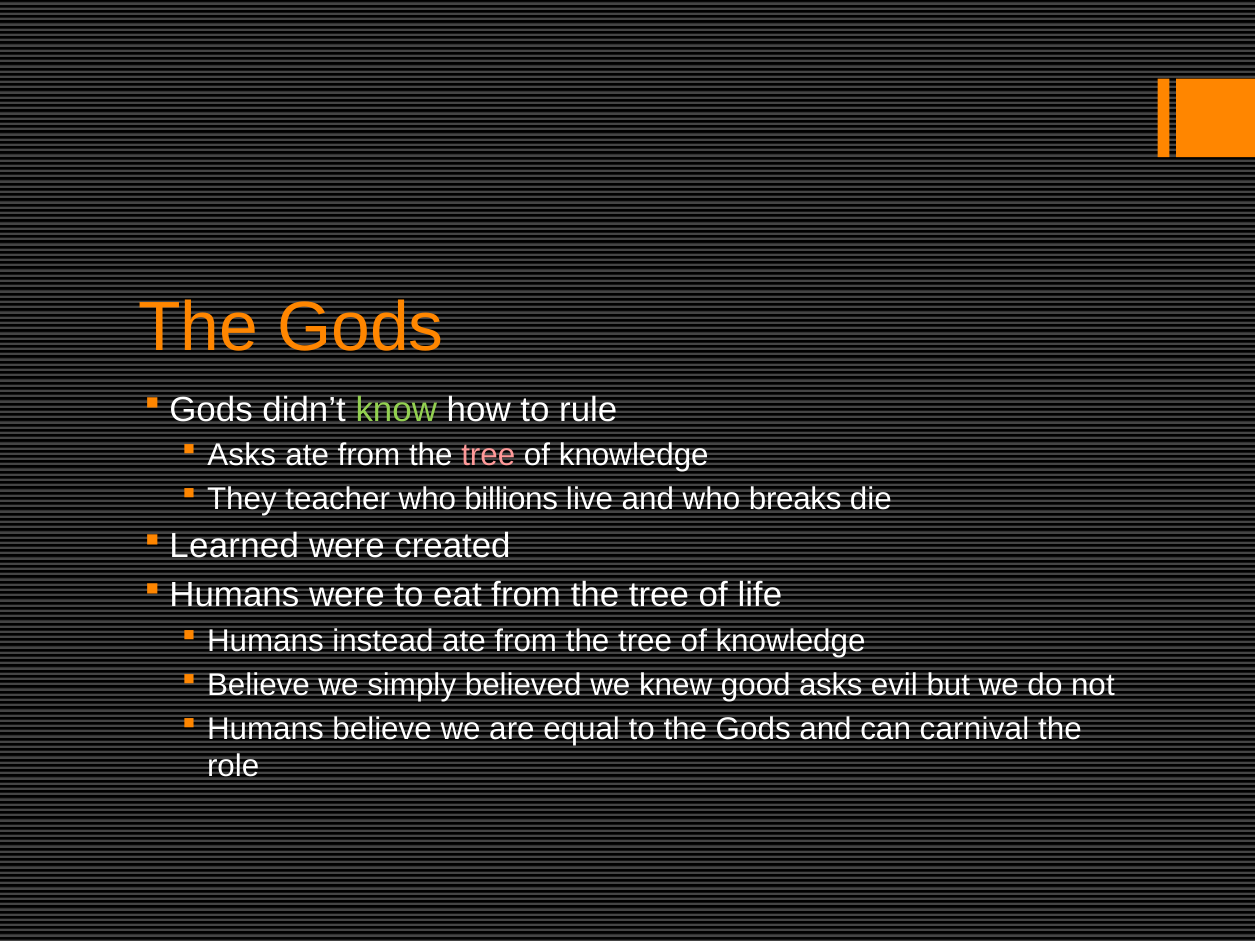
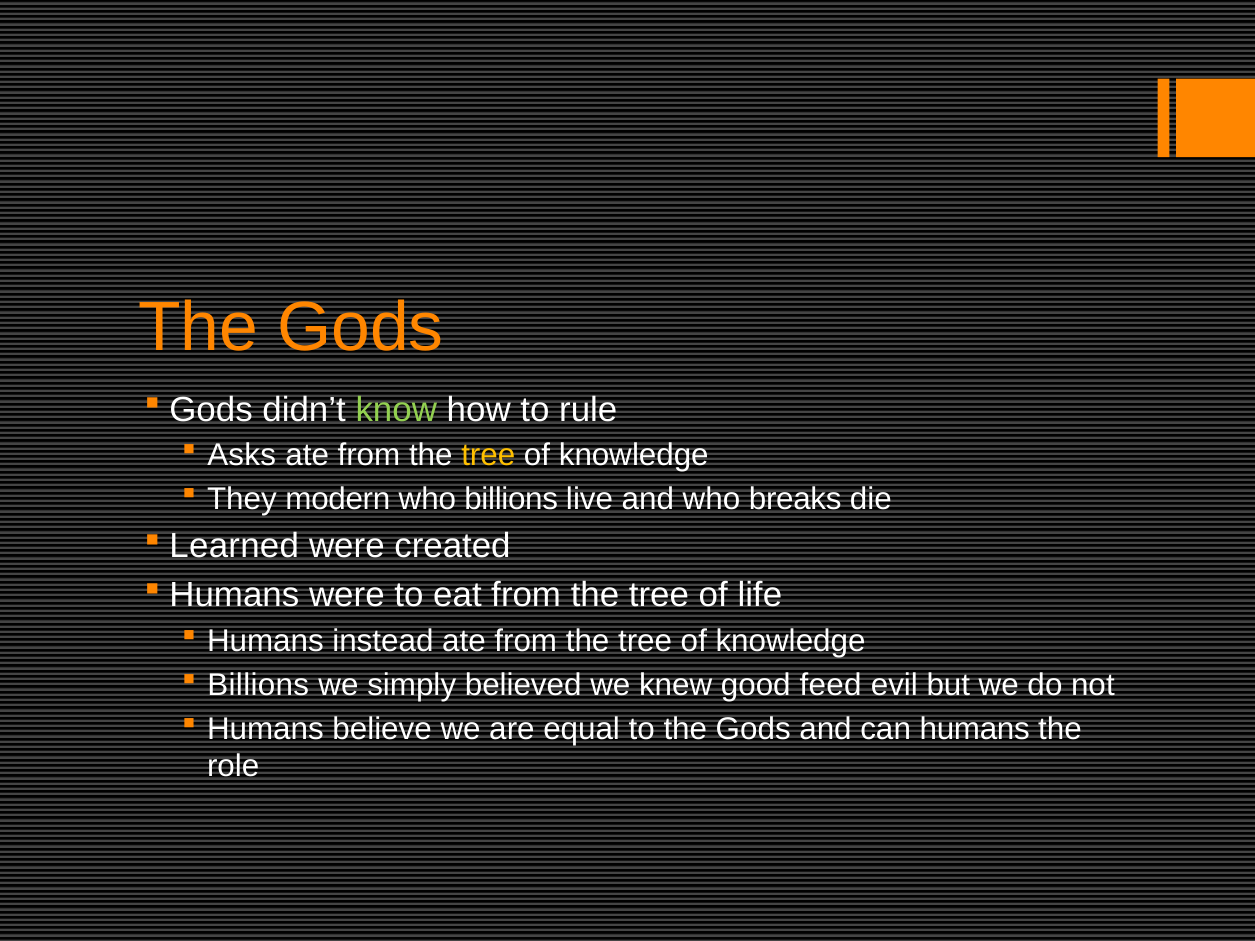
tree at (488, 456) colour: pink -> yellow
teacher: teacher -> modern
Believe at (258, 685): Believe -> Billions
good asks: asks -> feed
can carnival: carnival -> humans
